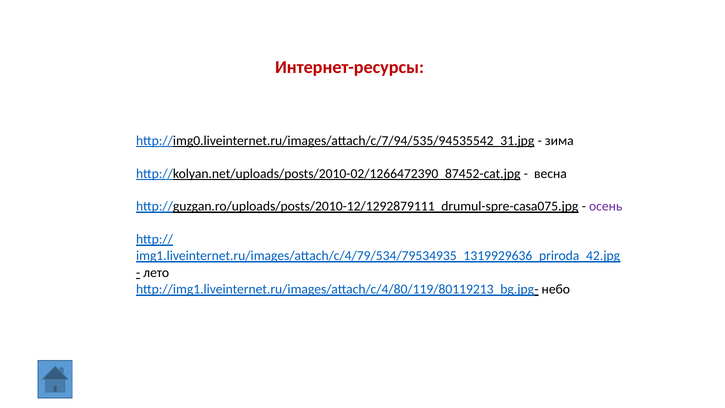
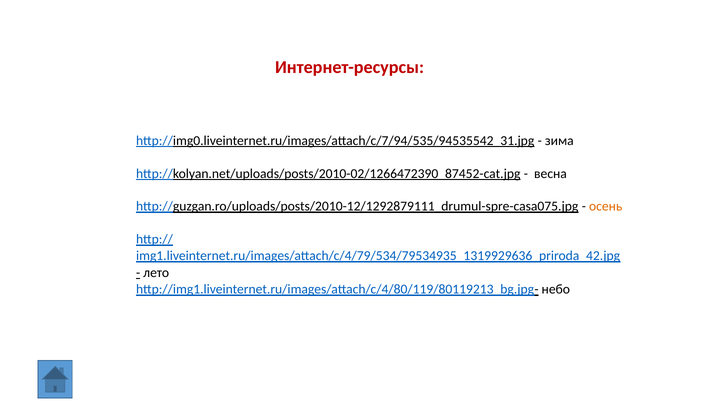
осень colour: purple -> orange
